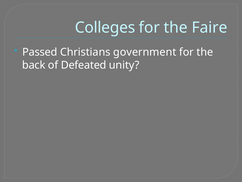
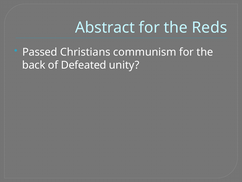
Colleges: Colleges -> Abstract
Faire: Faire -> Reds
government: government -> communism
